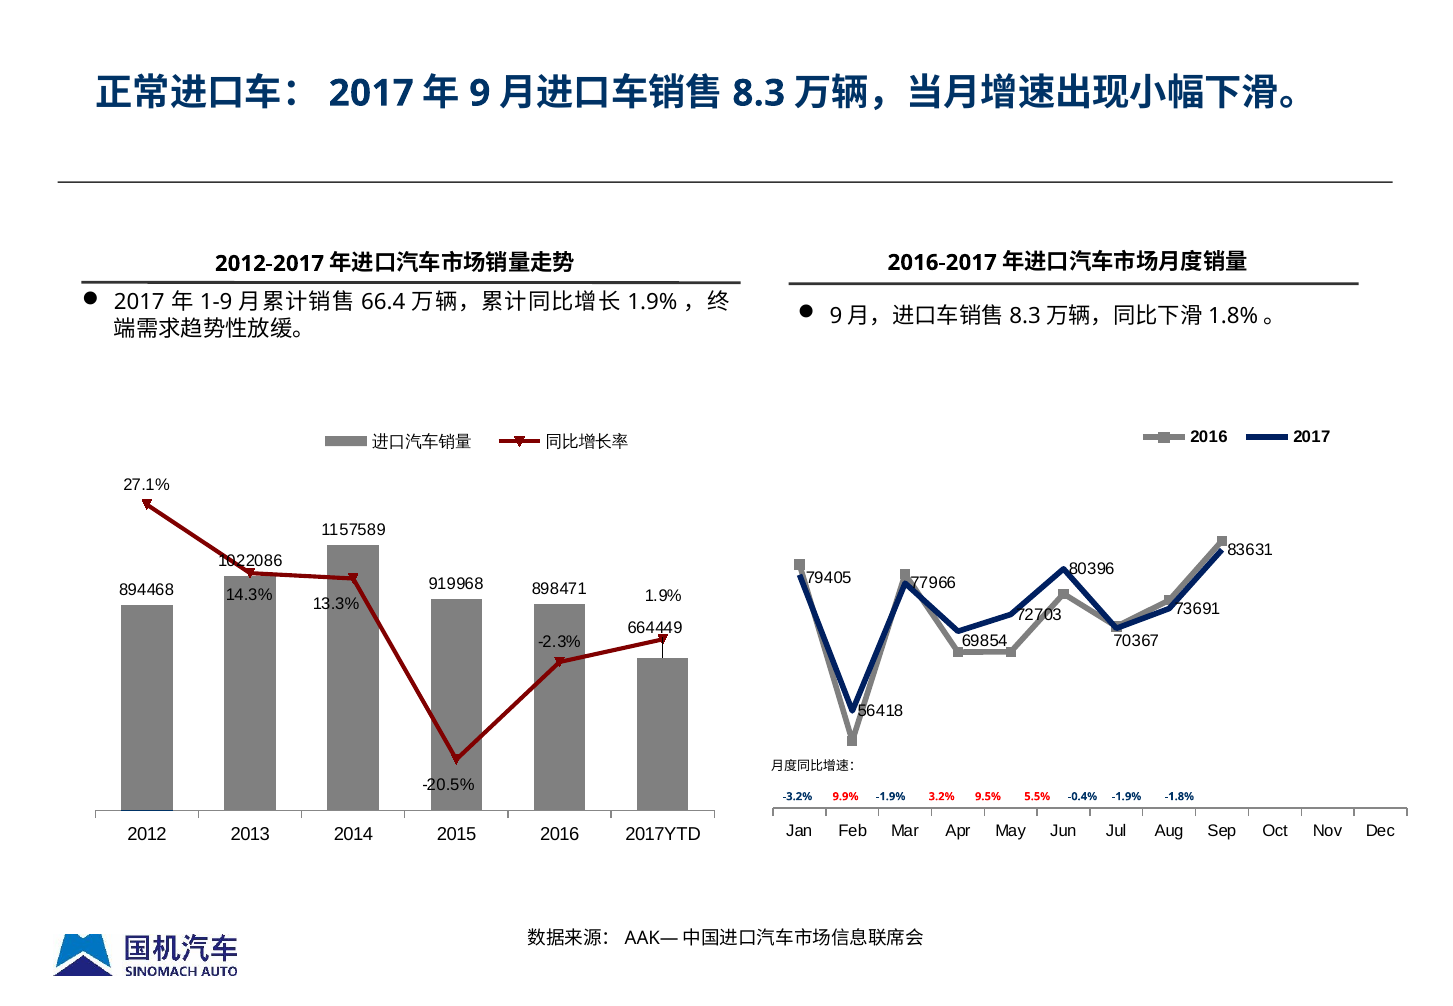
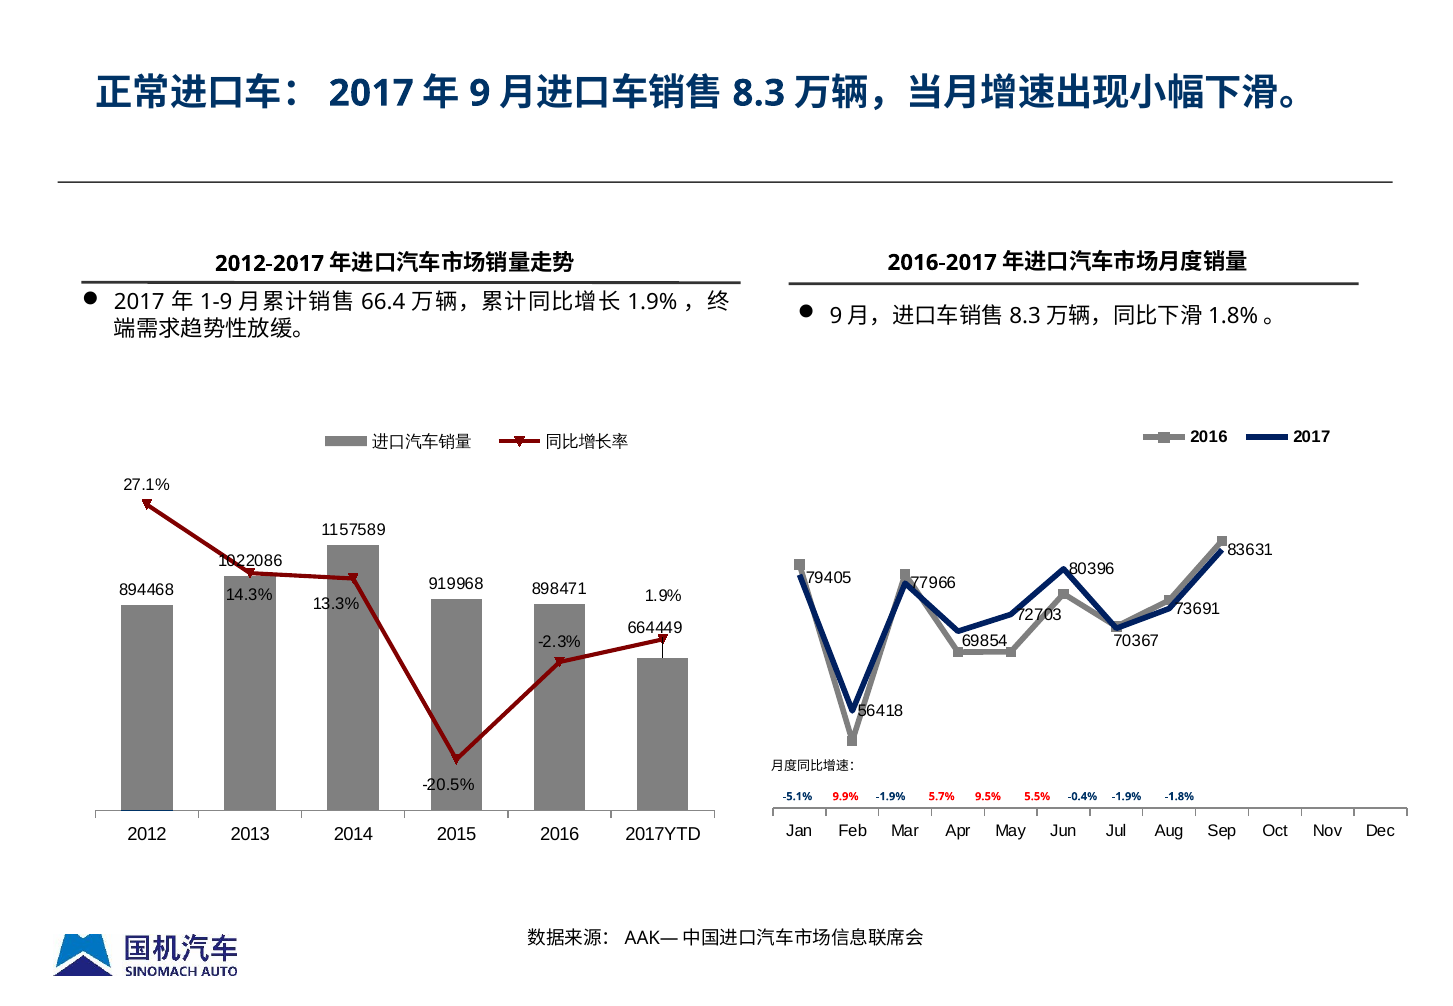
-3.2%: -3.2% -> -5.1%
3.2%: 3.2% -> 5.7%
